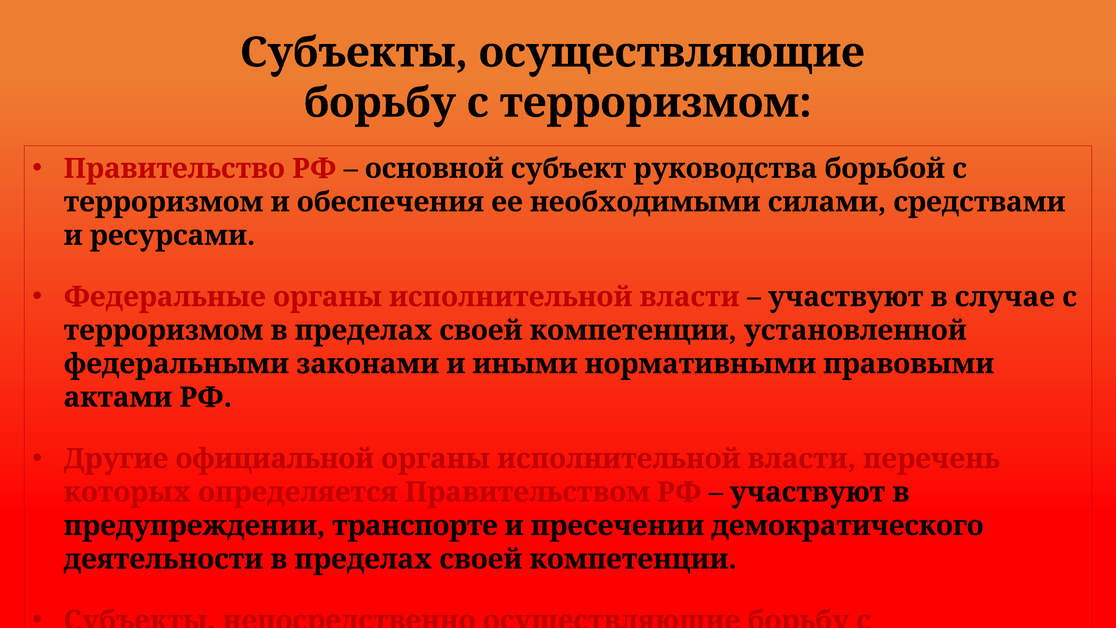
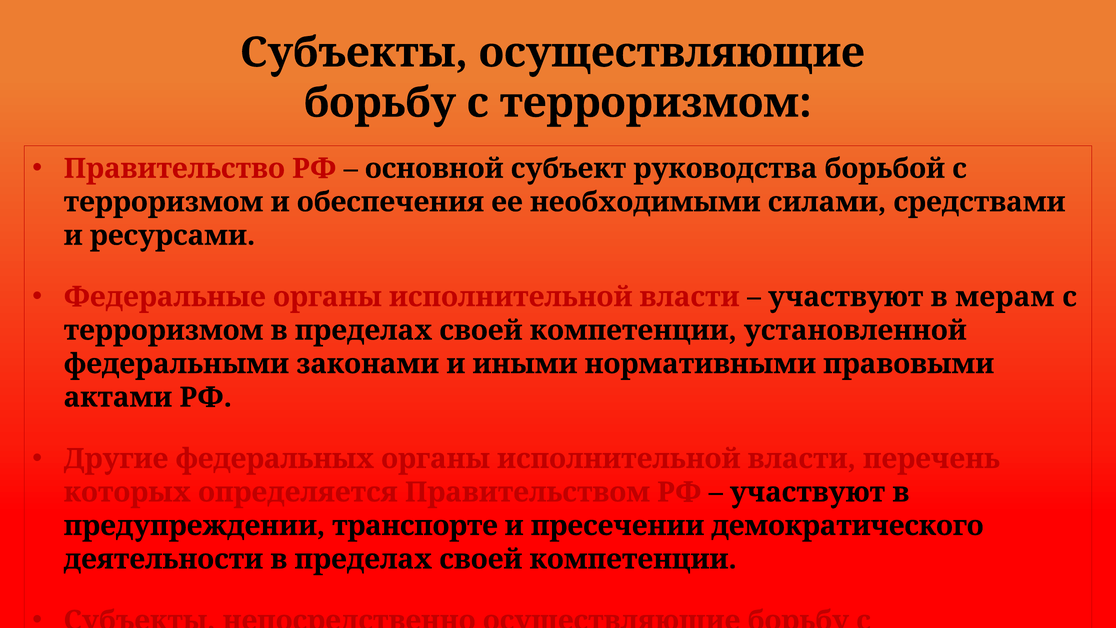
случае: случае -> мерам
официальной: официальной -> федеральных
